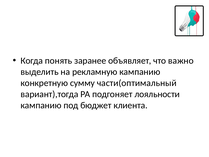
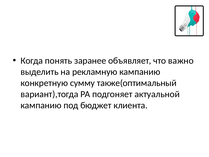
части(оптимальный: части(оптимальный -> также(оптимальный
лояльности: лояльности -> актуальной
